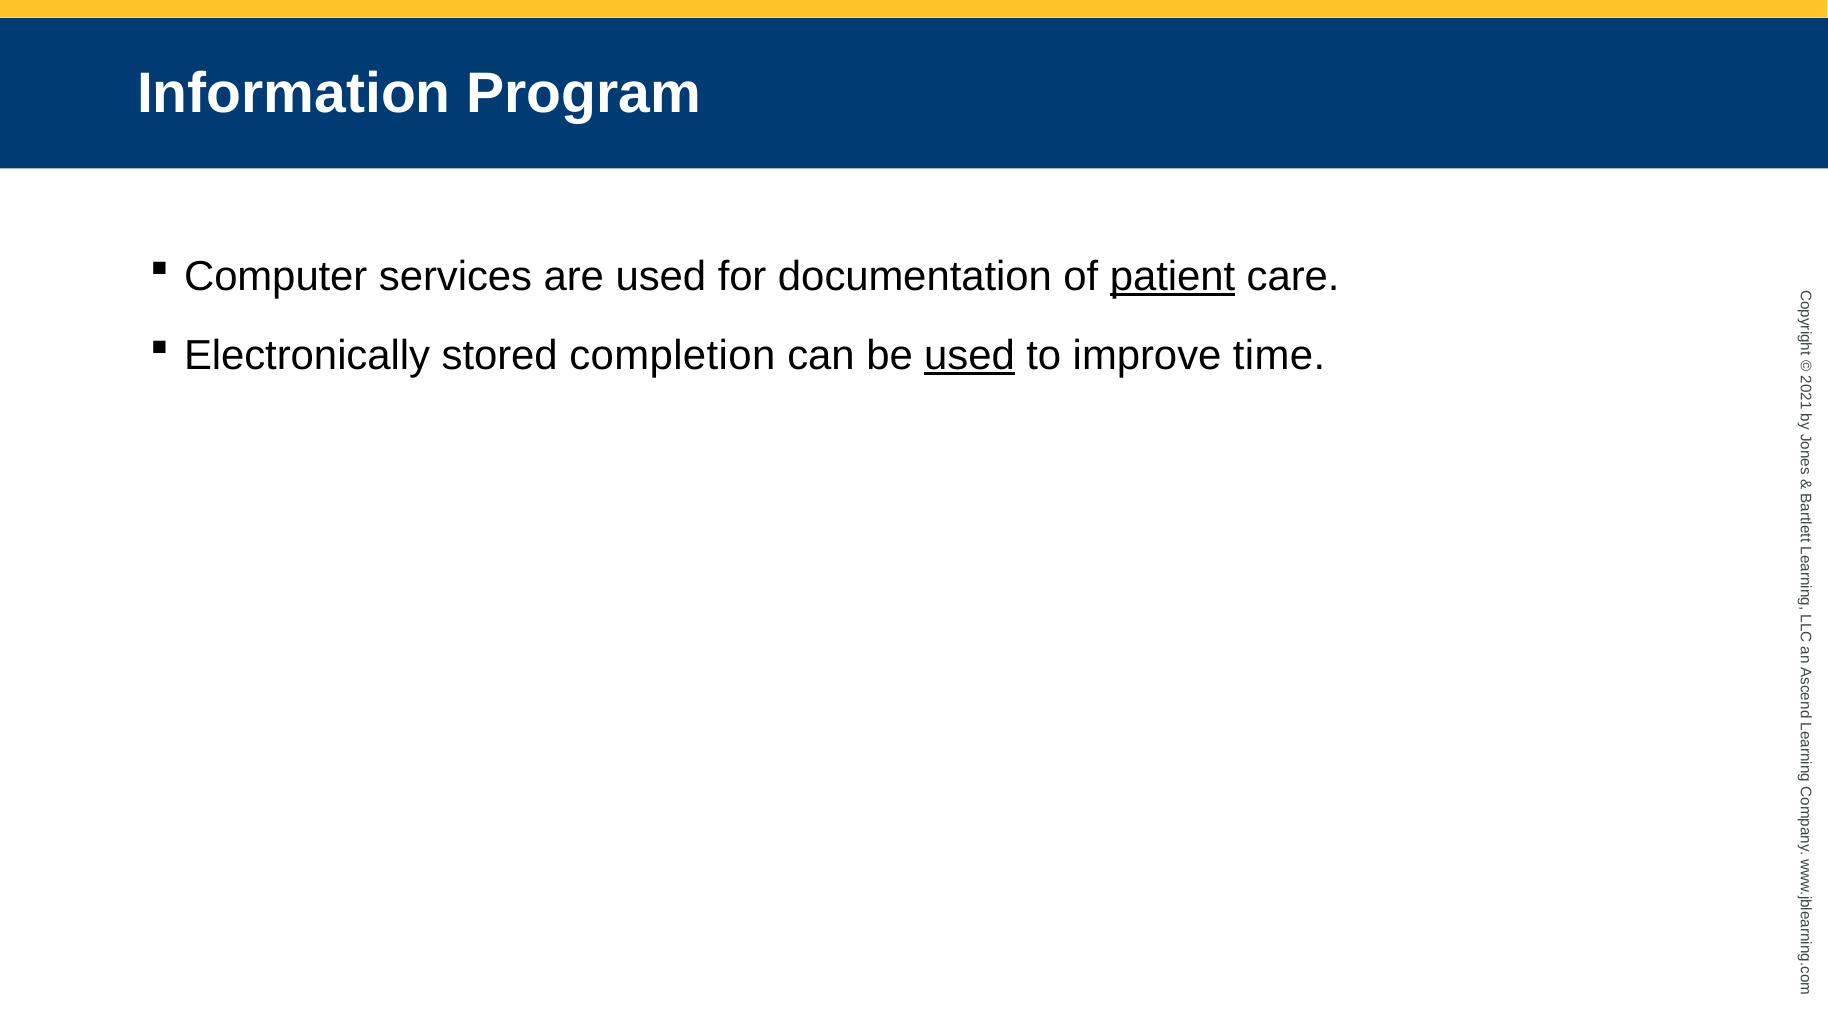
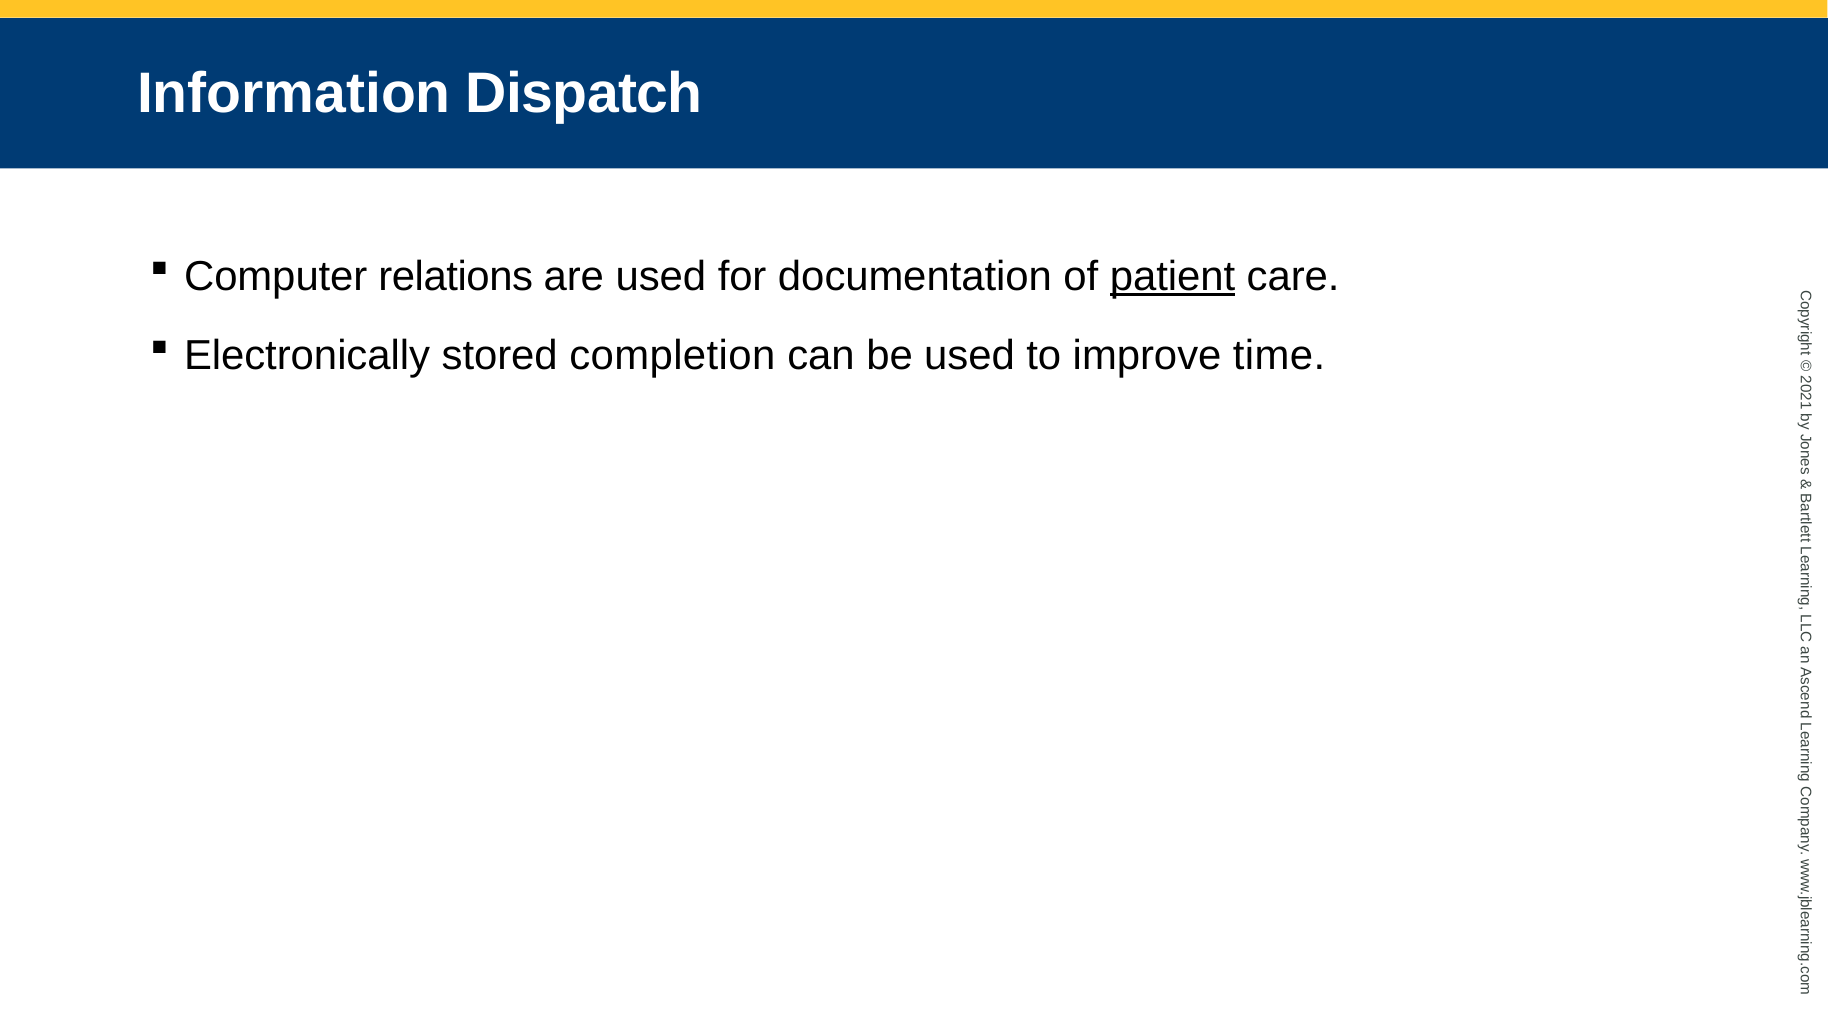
Program: Program -> Dispatch
services: services -> relations
used at (970, 355) underline: present -> none
